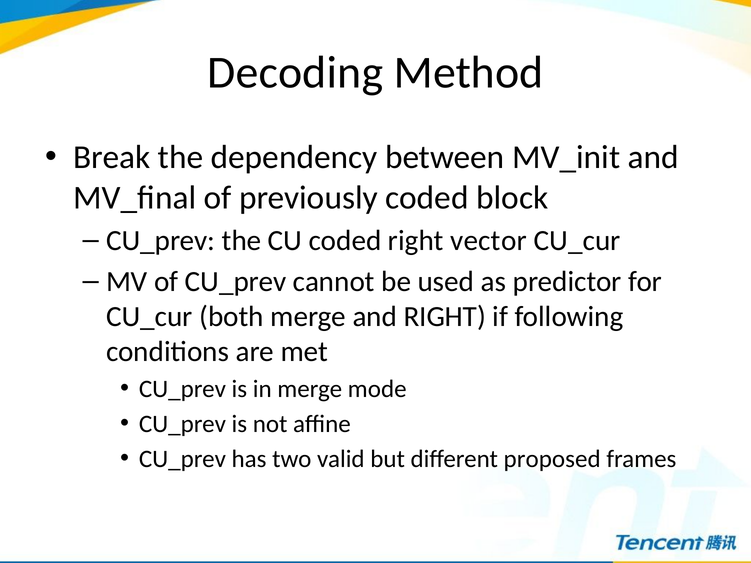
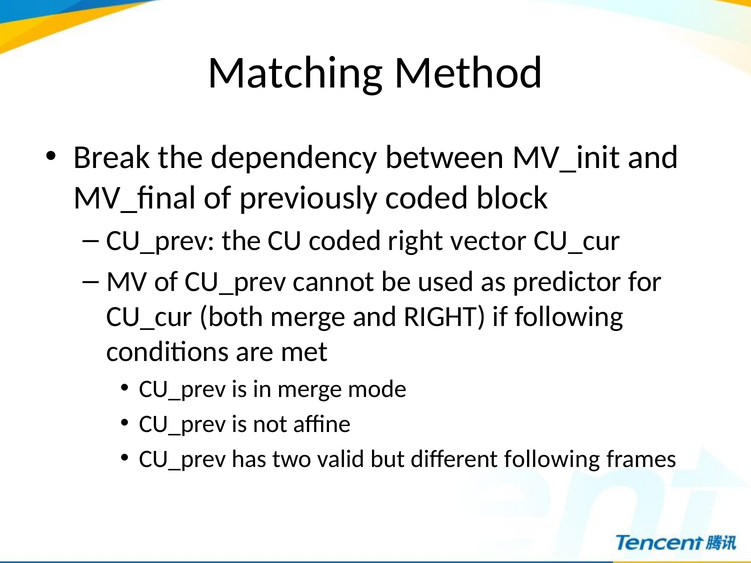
Decoding: Decoding -> Matching
different proposed: proposed -> following
